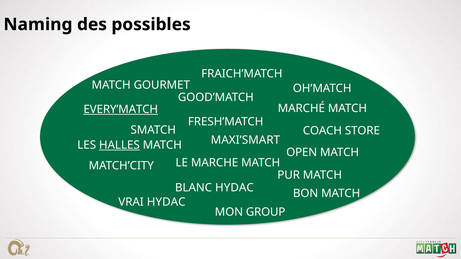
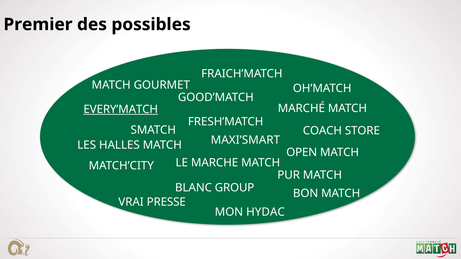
Naming: Naming -> Premier
HALLES underline: present -> none
BLANC HYDAC: HYDAC -> GROUP
VRAI HYDAC: HYDAC -> PRESSE
GROUP: GROUP -> HYDAC
